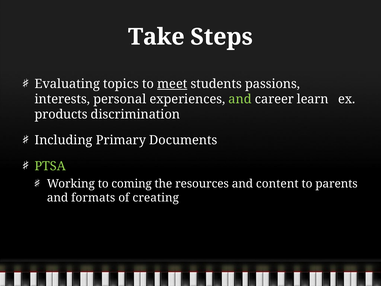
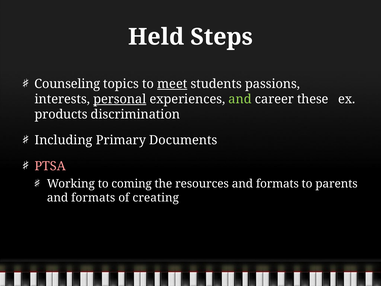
Take: Take -> Held
Evaluating: Evaluating -> Counseling
personal underline: none -> present
learn: learn -> these
PTSA colour: light green -> pink
resources and content: content -> formats
